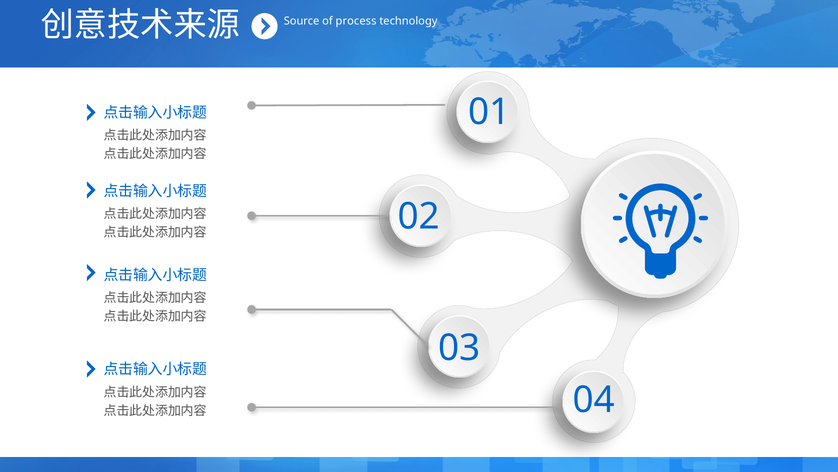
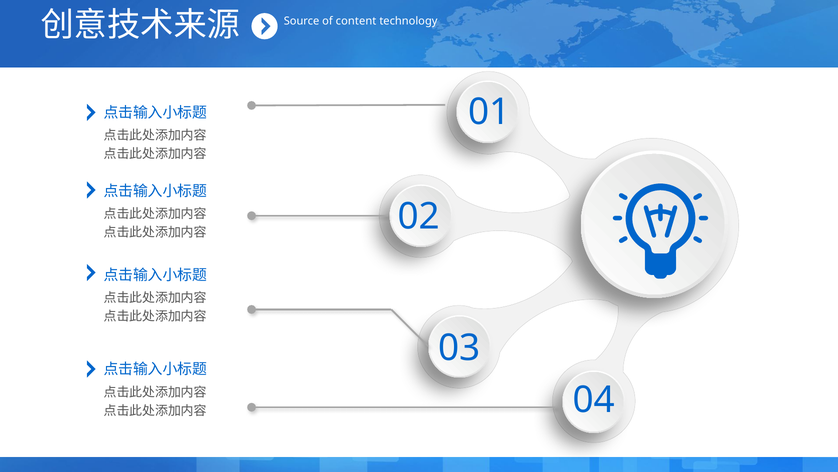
process: process -> content
